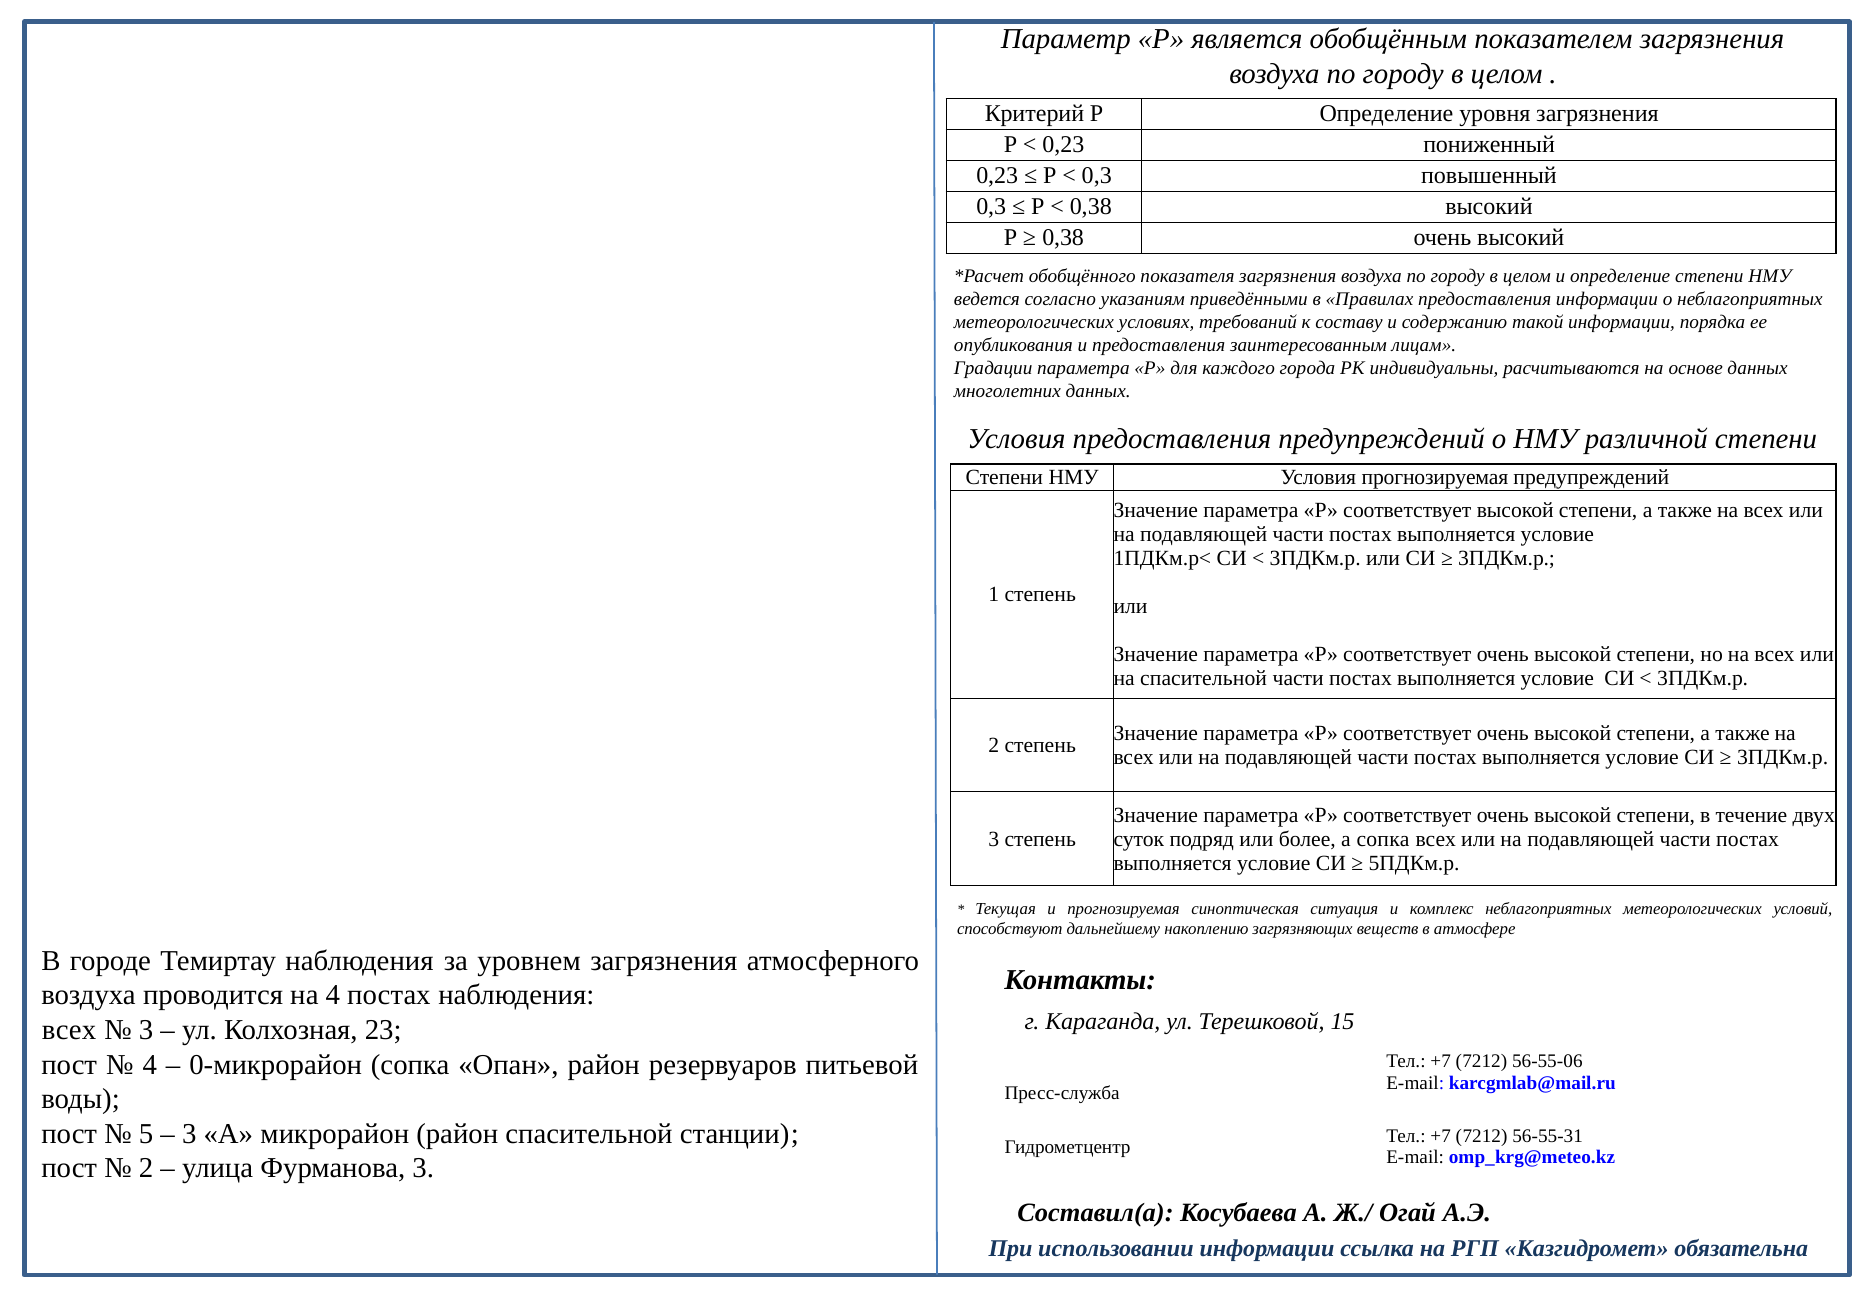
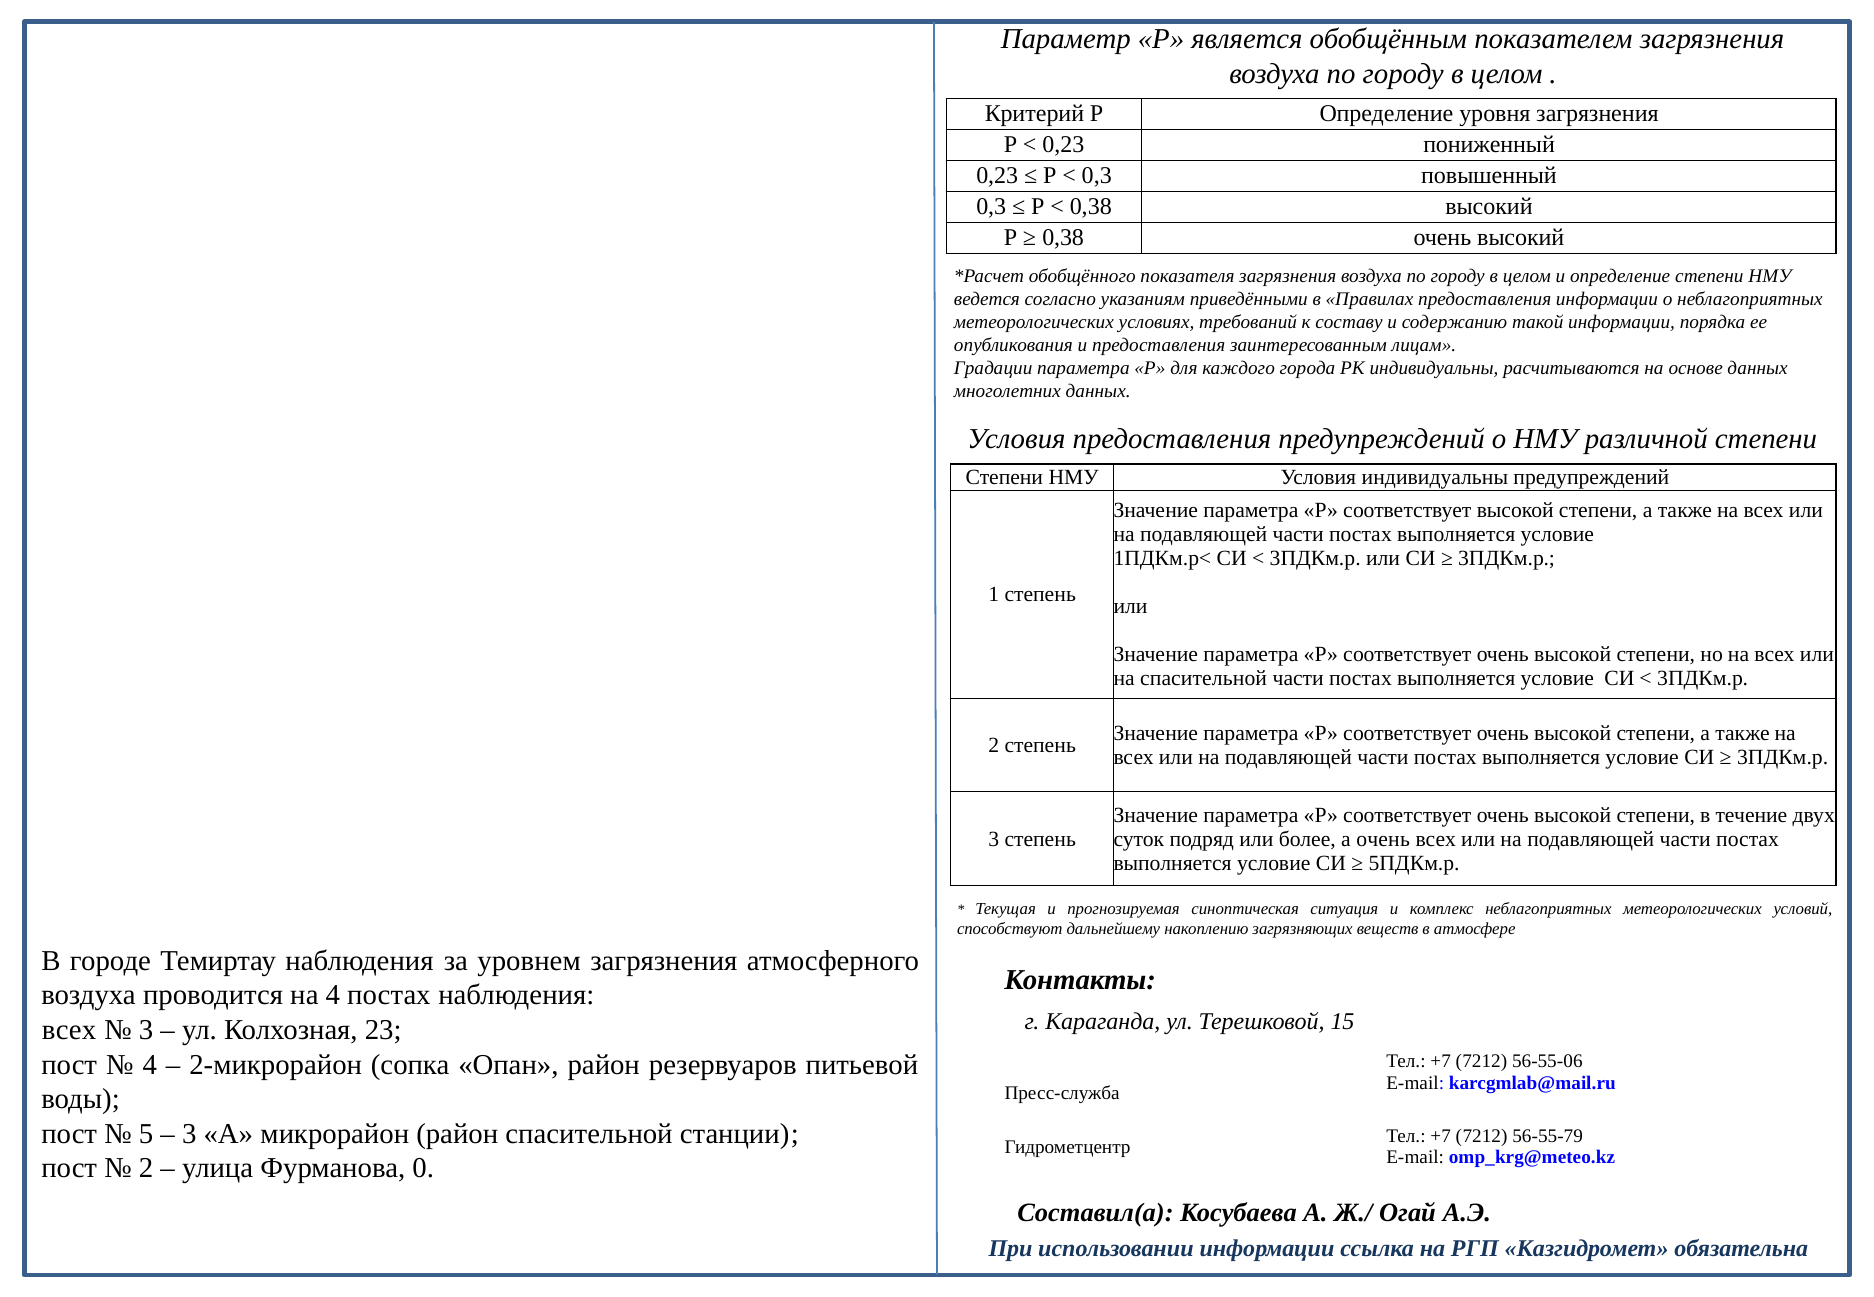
Условия прогнозируемая: прогнозируемая -> индивидуальны
а сопка: сопка -> очень
0-микрорайон: 0-микрорайон -> 2-микрорайон
56-55-31: 56-55-31 -> 56-55-79
Фурманова 3: 3 -> 0
